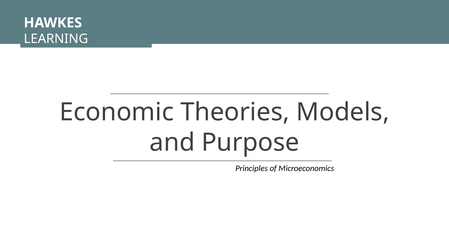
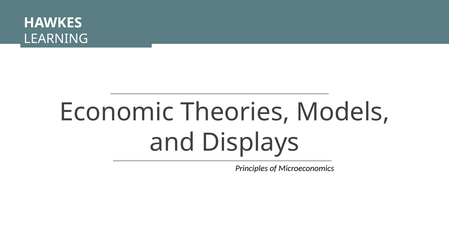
Purpose: Purpose -> Displays
